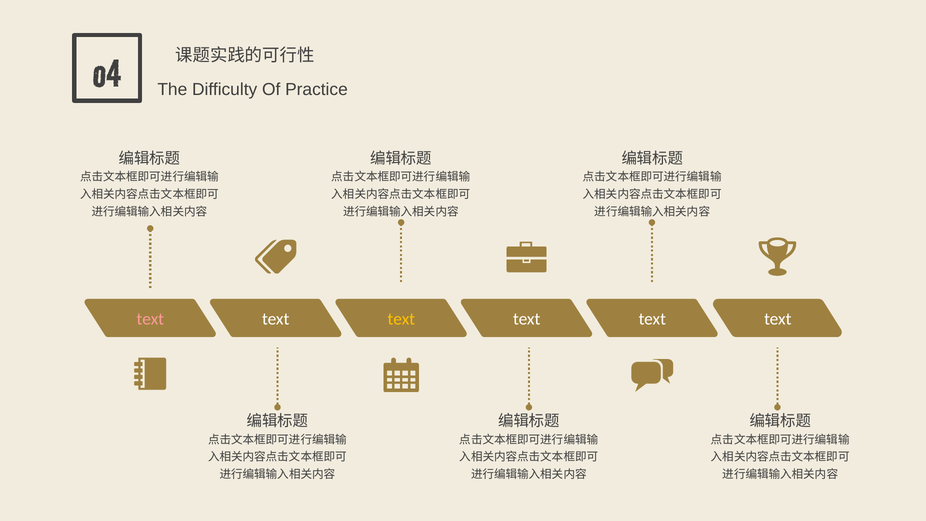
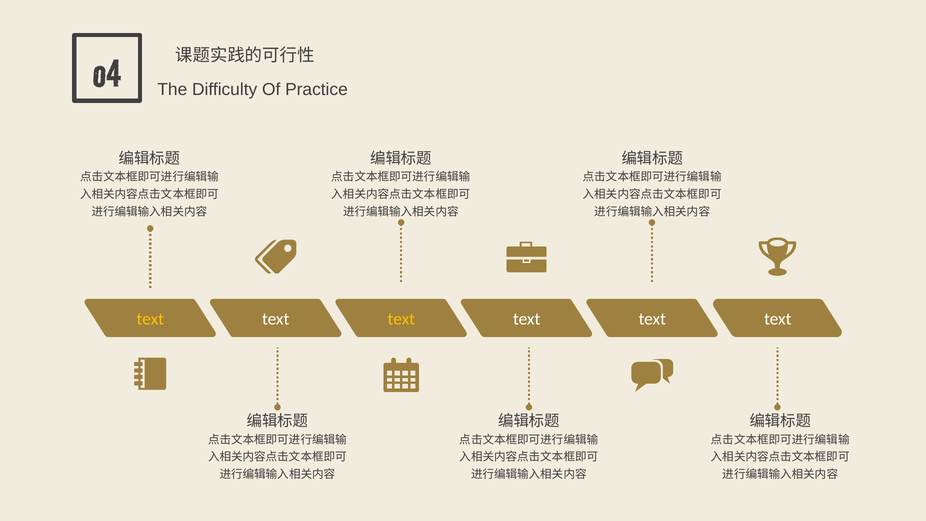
text at (150, 319) colour: pink -> yellow
